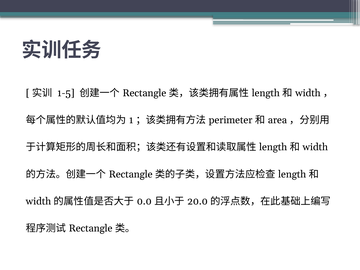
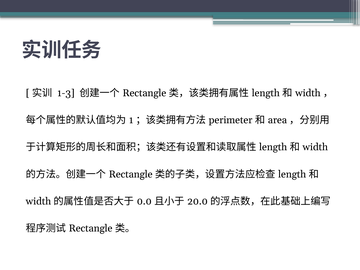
1-5: 1-5 -> 1-3
